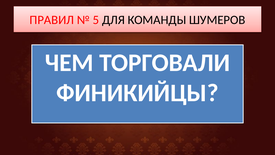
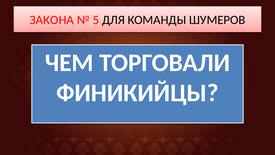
ПРАВИЛ: ПРАВИЛ -> ЗАКОНА
